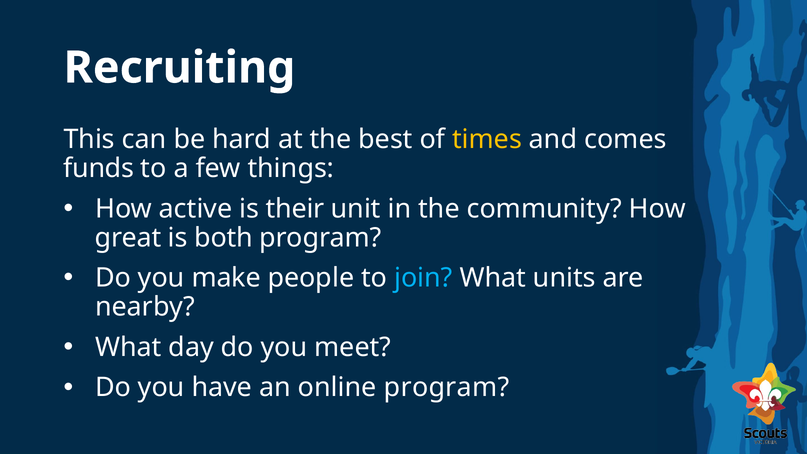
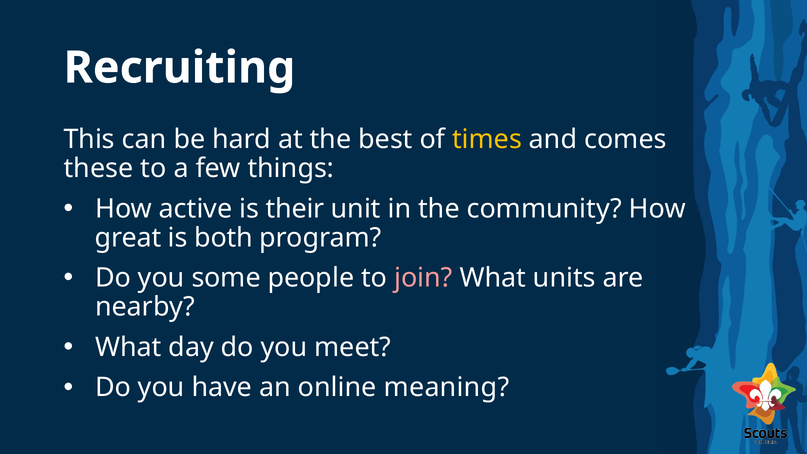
funds: funds -> these
make: make -> some
join colour: light blue -> pink
online program: program -> meaning
